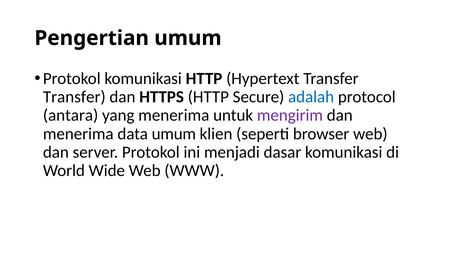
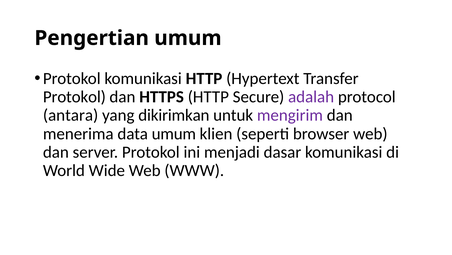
Transfer at (74, 97): Transfer -> Protokol
adalah colour: blue -> purple
yang menerima: menerima -> dikirimkan
